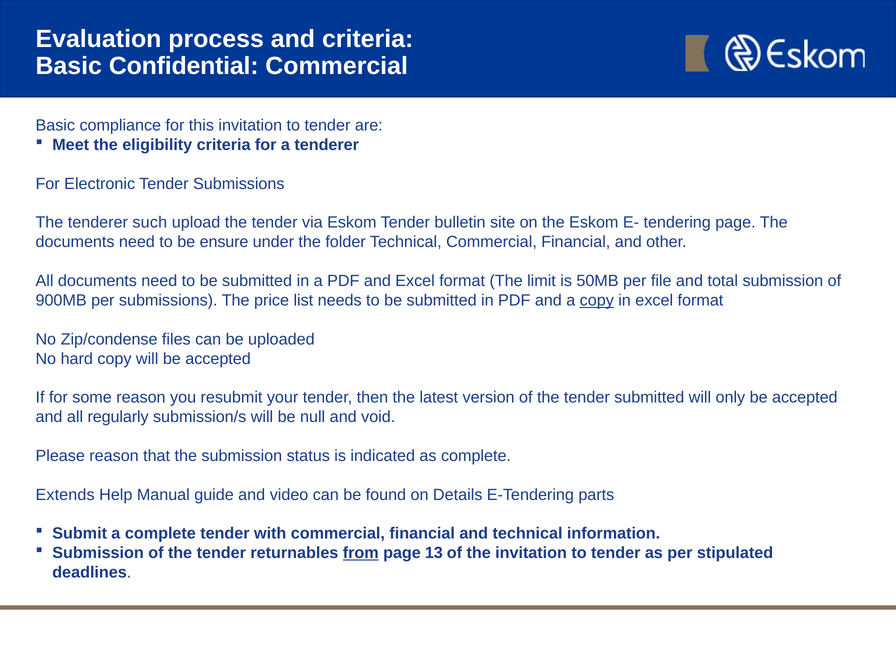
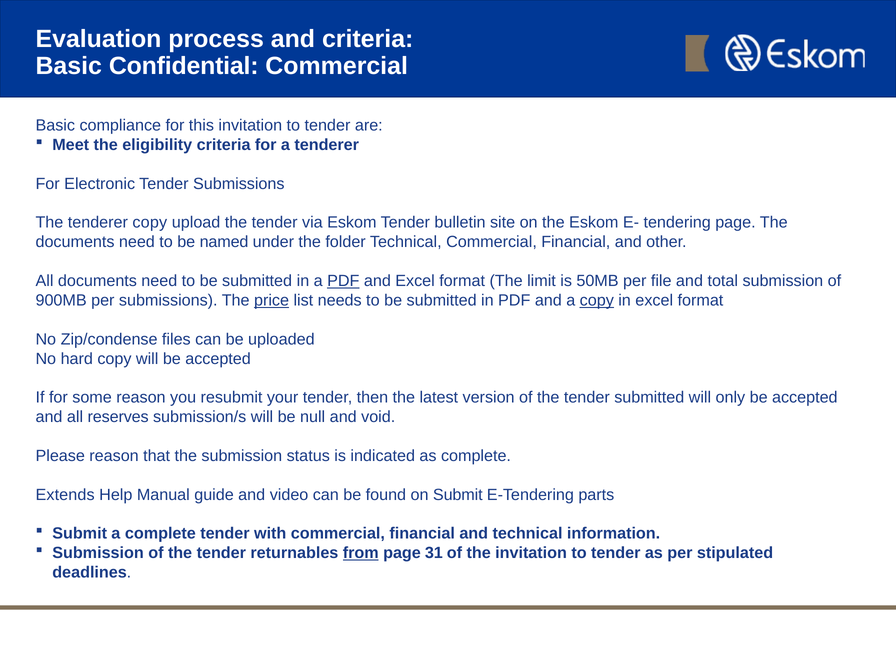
tenderer such: such -> copy
ensure: ensure -> named
PDF at (343, 281) underline: none -> present
price underline: none -> present
regularly: regularly -> reserves
on Details: Details -> Submit
13: 13 -> 31
